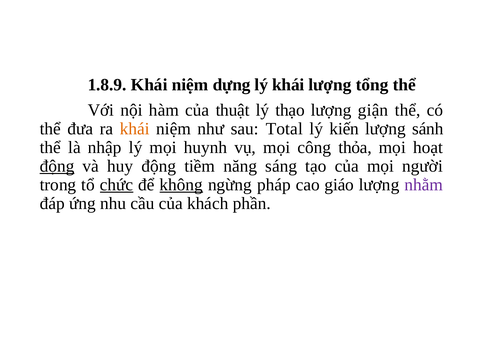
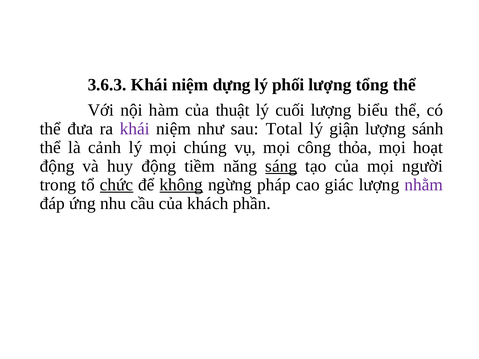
1.8.9: 1.8.9 -> 3.6.3
lý khái: khái -> phối
thạo: thạo -> cuối
giận: giận -> biểu
khái at (135, 129) colour: orange -> purple
kiến: kiến -> giận
nhập: nhập -> cảnh
huynh: huynh -> chúng
động at (57, 166) underline: present -> none
sáng underline: none -> present
giáo: giáo -> giác
